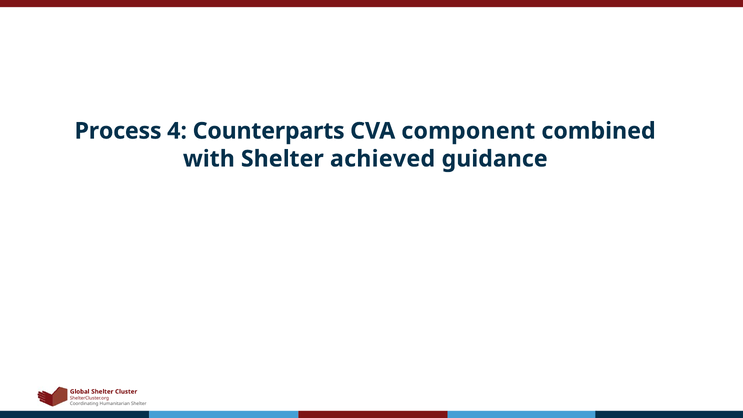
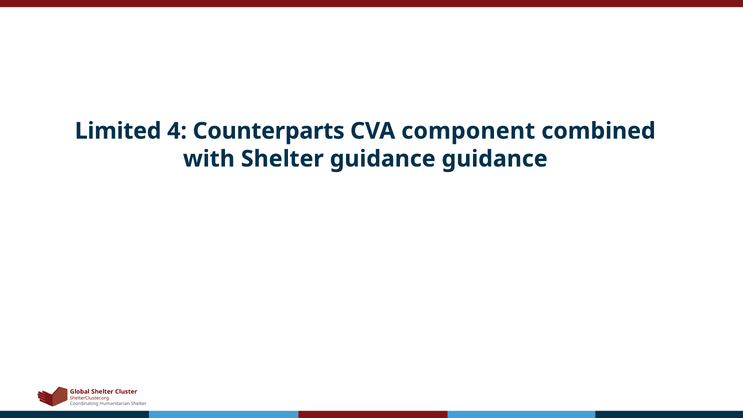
Process: Process -> Limited
Shelter achieved: achieved -> guidance
